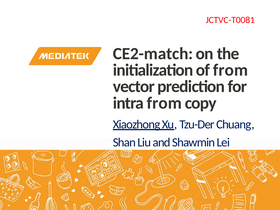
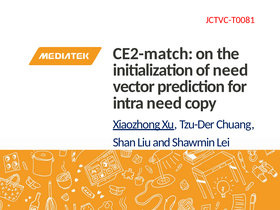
of from: from -> need
intra from: from -> need
